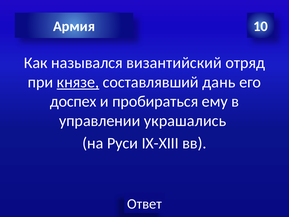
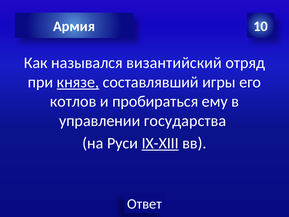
дань: дань -> игры
доспех: доспех -> котлов
украшались: украшались -> государства
IX-XIII underline: none -> present
